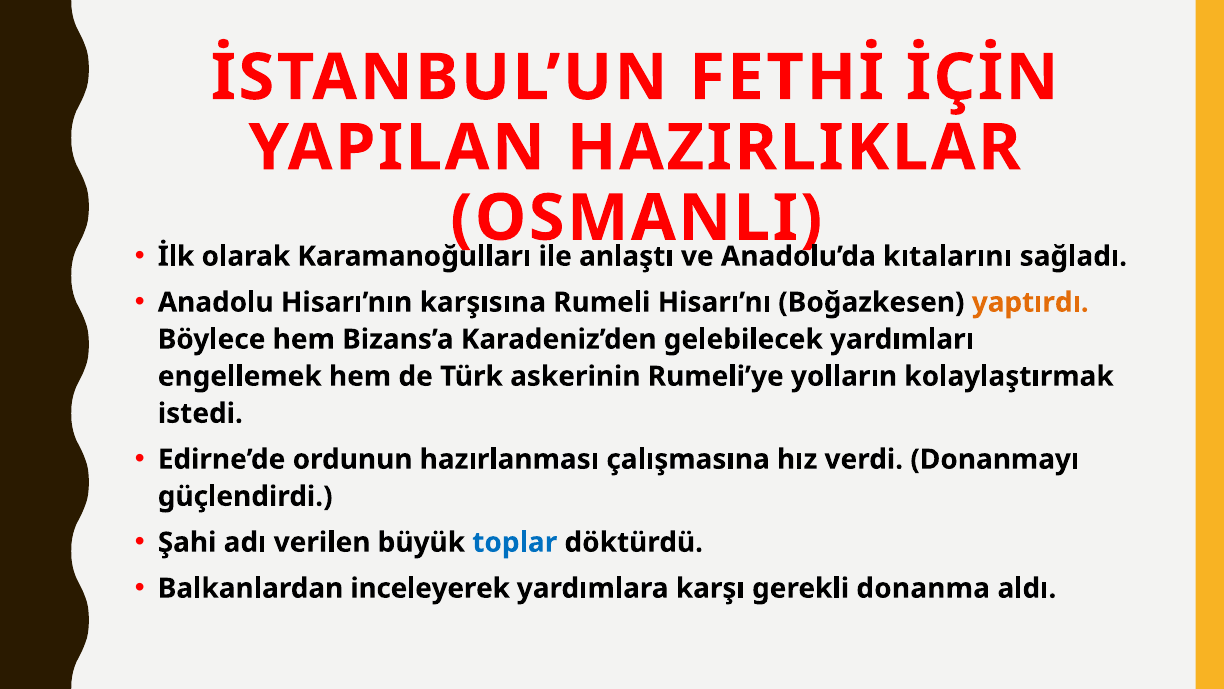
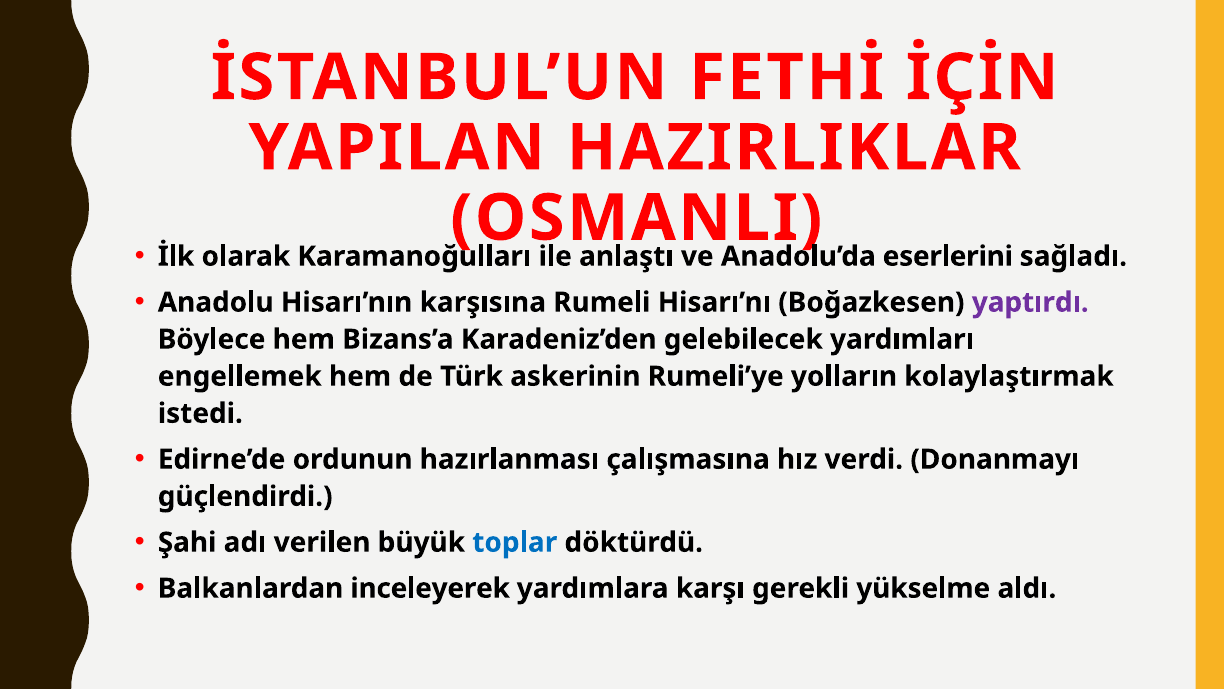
kıtalarını: kıtalarını -> eserlerini
yaptırdı colour: orange -> purple
donanma: donanma -> yükselme
